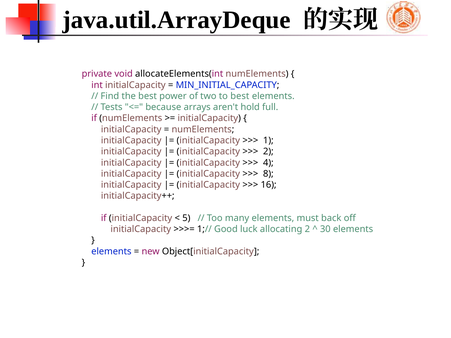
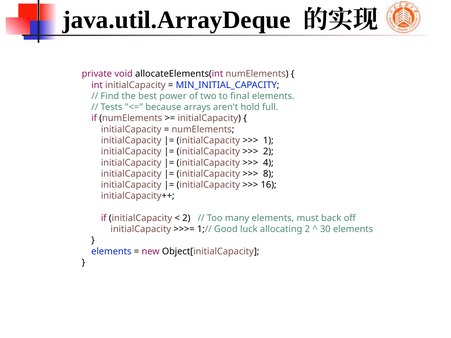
to best: best -> final
5 at (186, 218): 5 -> 2
